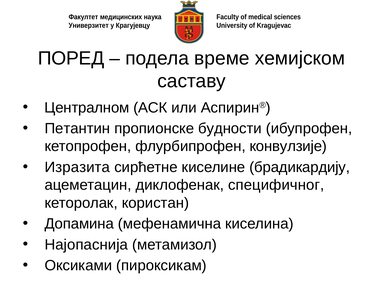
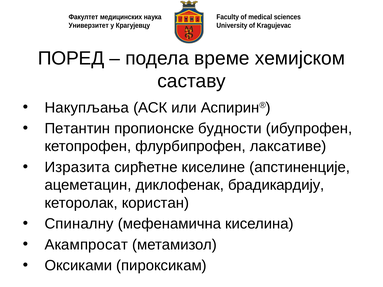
Централном: Централном -> Накупљања
конвулзије: конвулзије -> лаксативе
брадикардију: брадикардију -> апстиненције
специфичног: специфичног -> брадикардију
Допамина: Допамина -> Спиналну
Најопаснија: Најопаснија -> Акампросат
